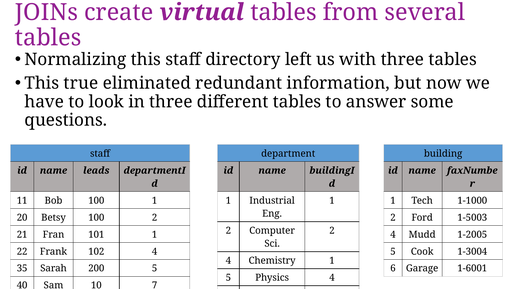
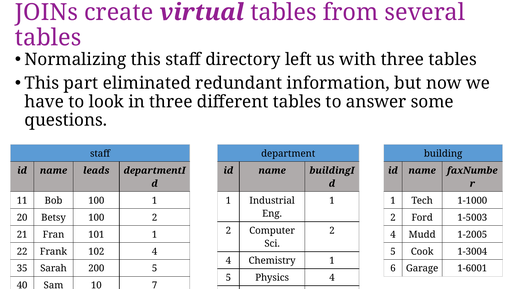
true: true -> part
